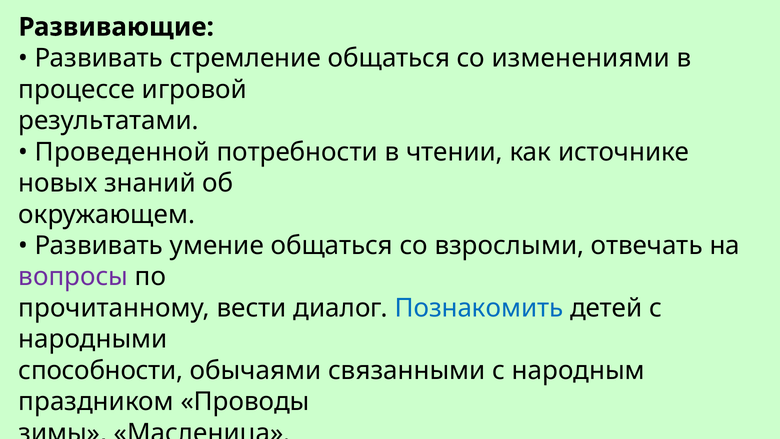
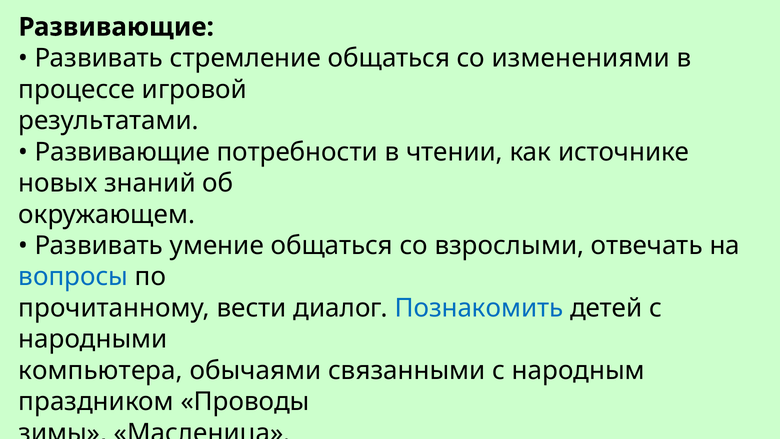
Проведенной at (122, 152): Проведенной -> Развивающие
вопросы colour: purple -> blue
способности at (101, 370): способности -> компьютера
